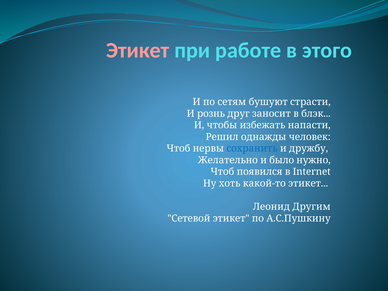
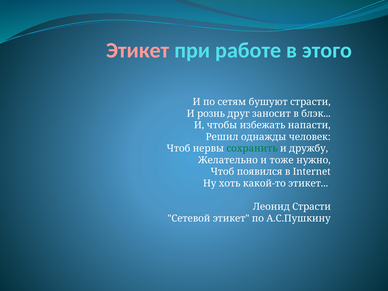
сохранить colour: blue -> green
было: было -> тоже
Леонид Другим: Другим -> Страсти
